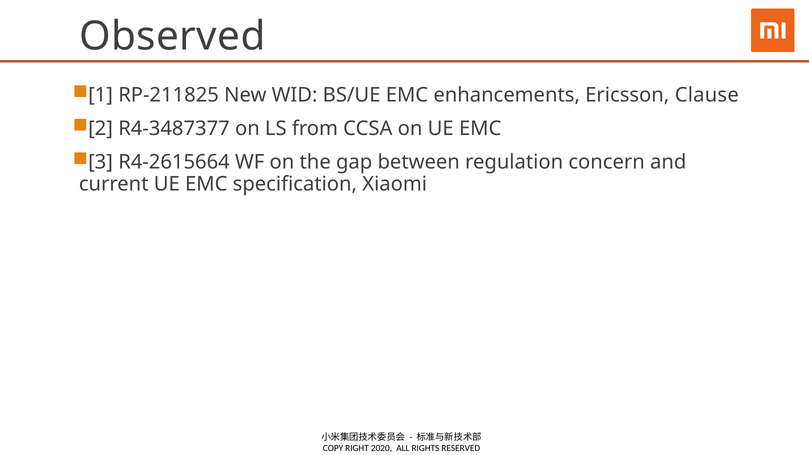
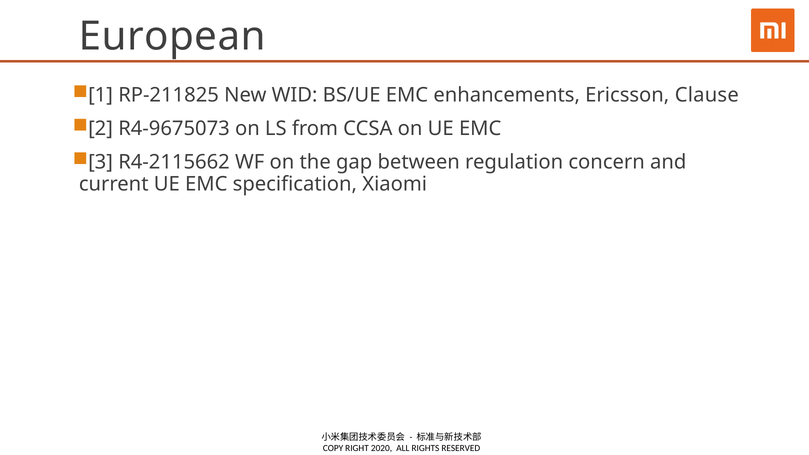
Observed: Observed -> European
R4-3487377: R4-3487377 -> R4-9675073
R4-2615664: R4-2615664 -> R4-2115662
